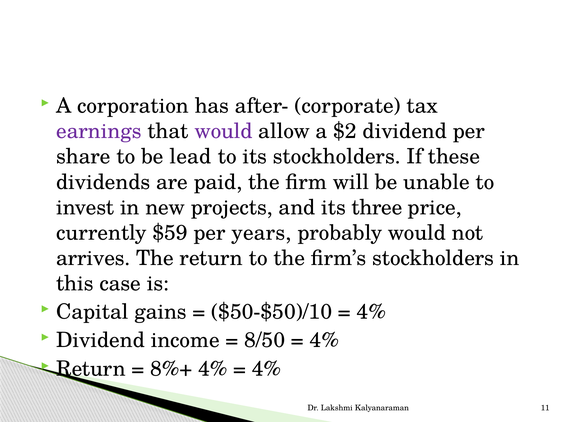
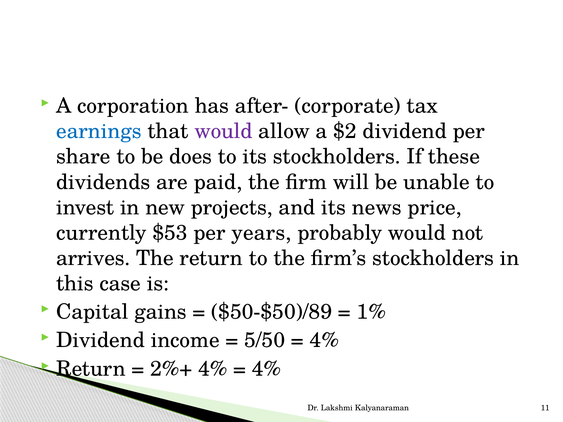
earnings colour: purple -> blue
lead: lead -> does
three: three -> news
$59: $59 -> $53
$50-$50)/10: $50-$50)/10 -> $50-$50)/89
4% at (371, 312): 4% -> 1%
8/50: 8/50 -> 5/50
8%+: 8%+ -> 2%+
